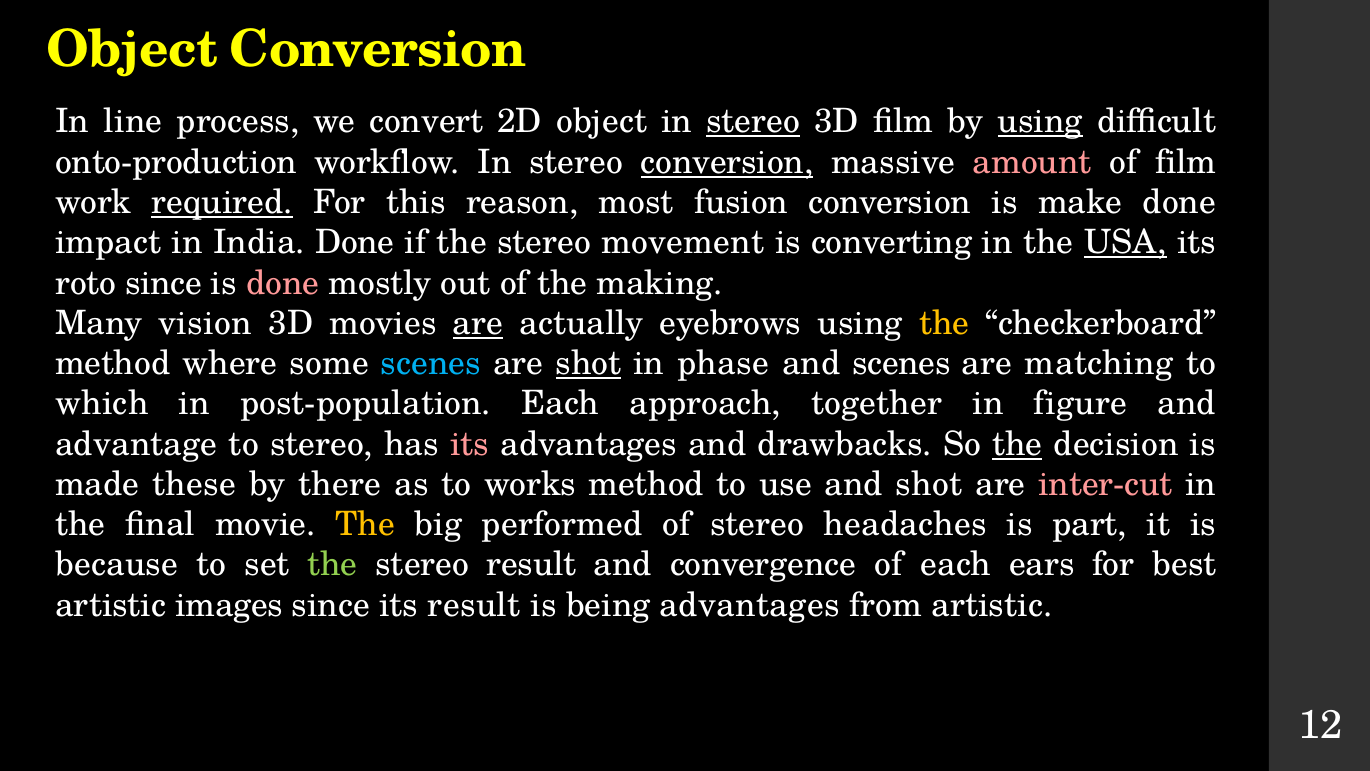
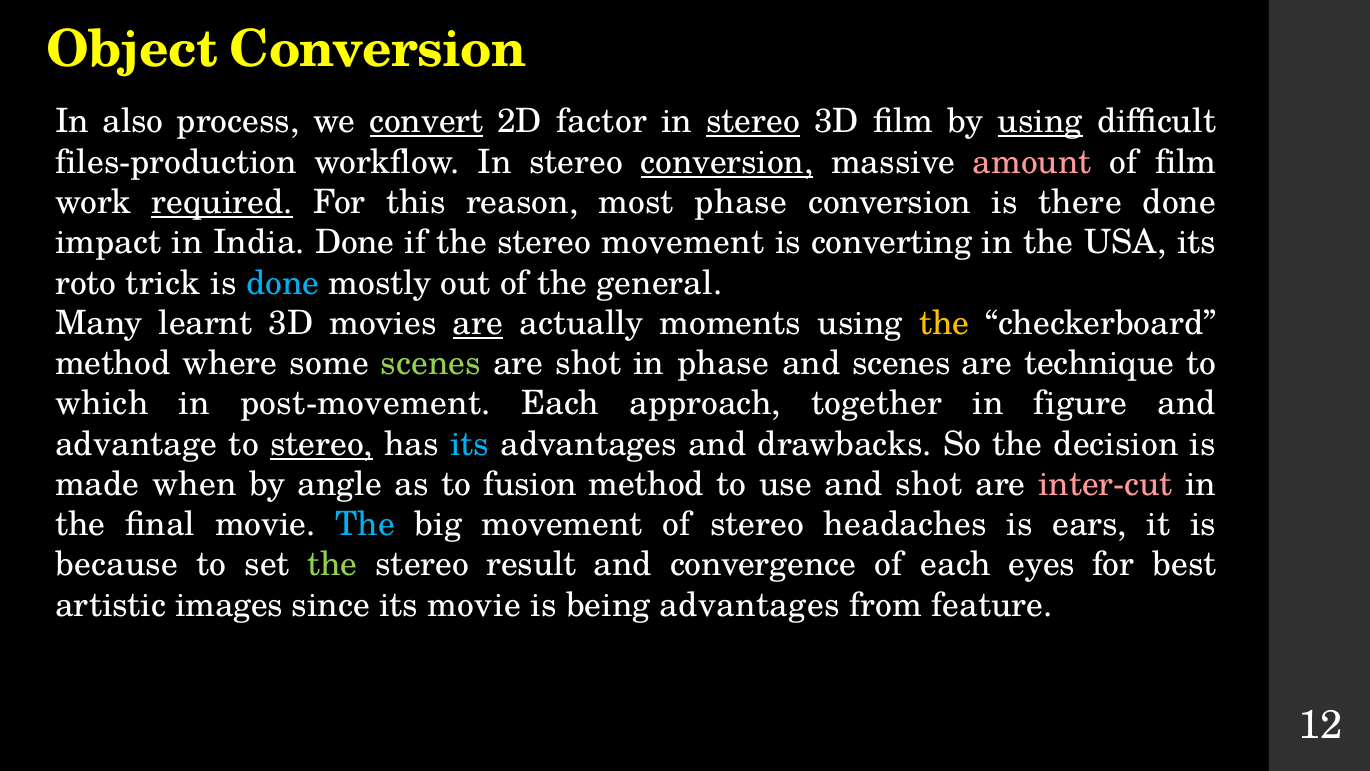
line: line -> also
convert underline: none -> present
2D object: object -> factor
onto-production: onto-production -> files-production
most fusion: fusion -> phase
make: make -> there
USA underline: present -> none
roto since: since -> trick
done at (283, 283) colour: pink -> light blue
making: making -> general
vision: vision -> learnt
eyebrows: eyebrows -> moments
scenes at (431, 363) colour: light blue -> light green
shot at (588, 363) underline: present -> none
matching: matching -> technique
post-population: post-population -> post-movement
stereo at (322, 444) underline: none -> present
its at (470, 444) colour: pink -> light blue
the at (1017, 444) underline: present -> none
these: these -> when
there: there -> angle
works: works -> fusion
The at (365, 524) colour: yellow -> light blue
big performed: performed -> movement
part: part -> ears
ears: ears -> eyes
its result: result -> movie
from artistic: artistic -> feature
